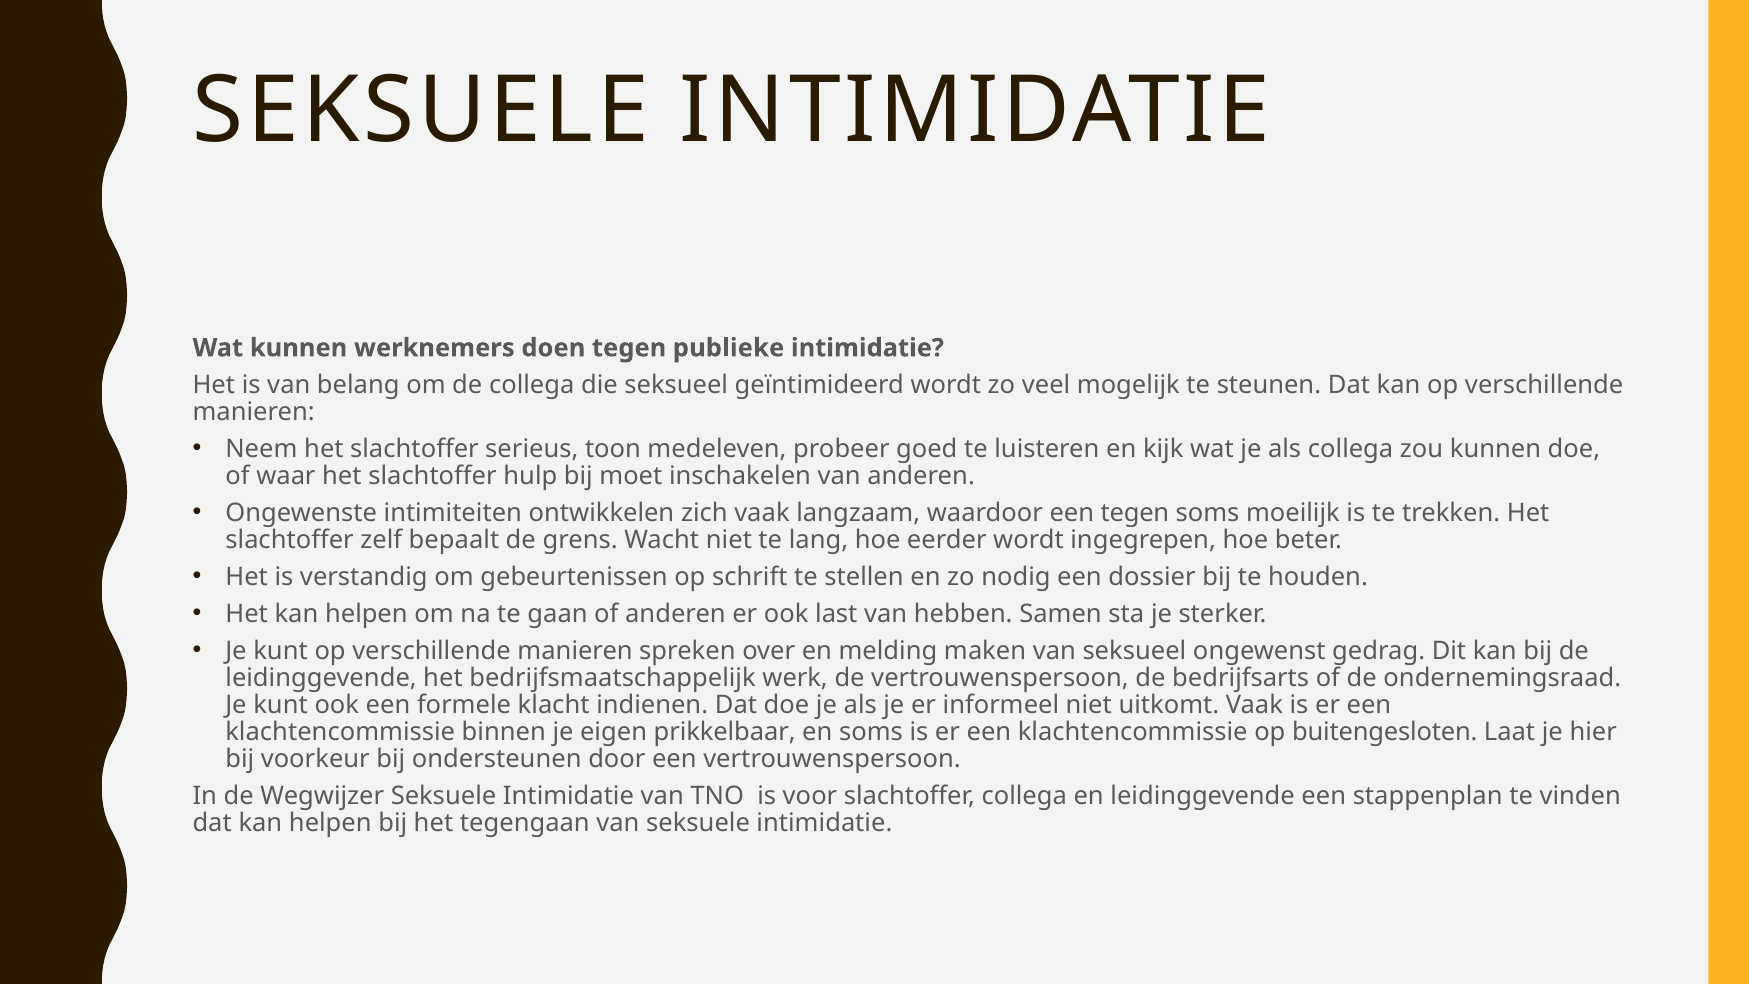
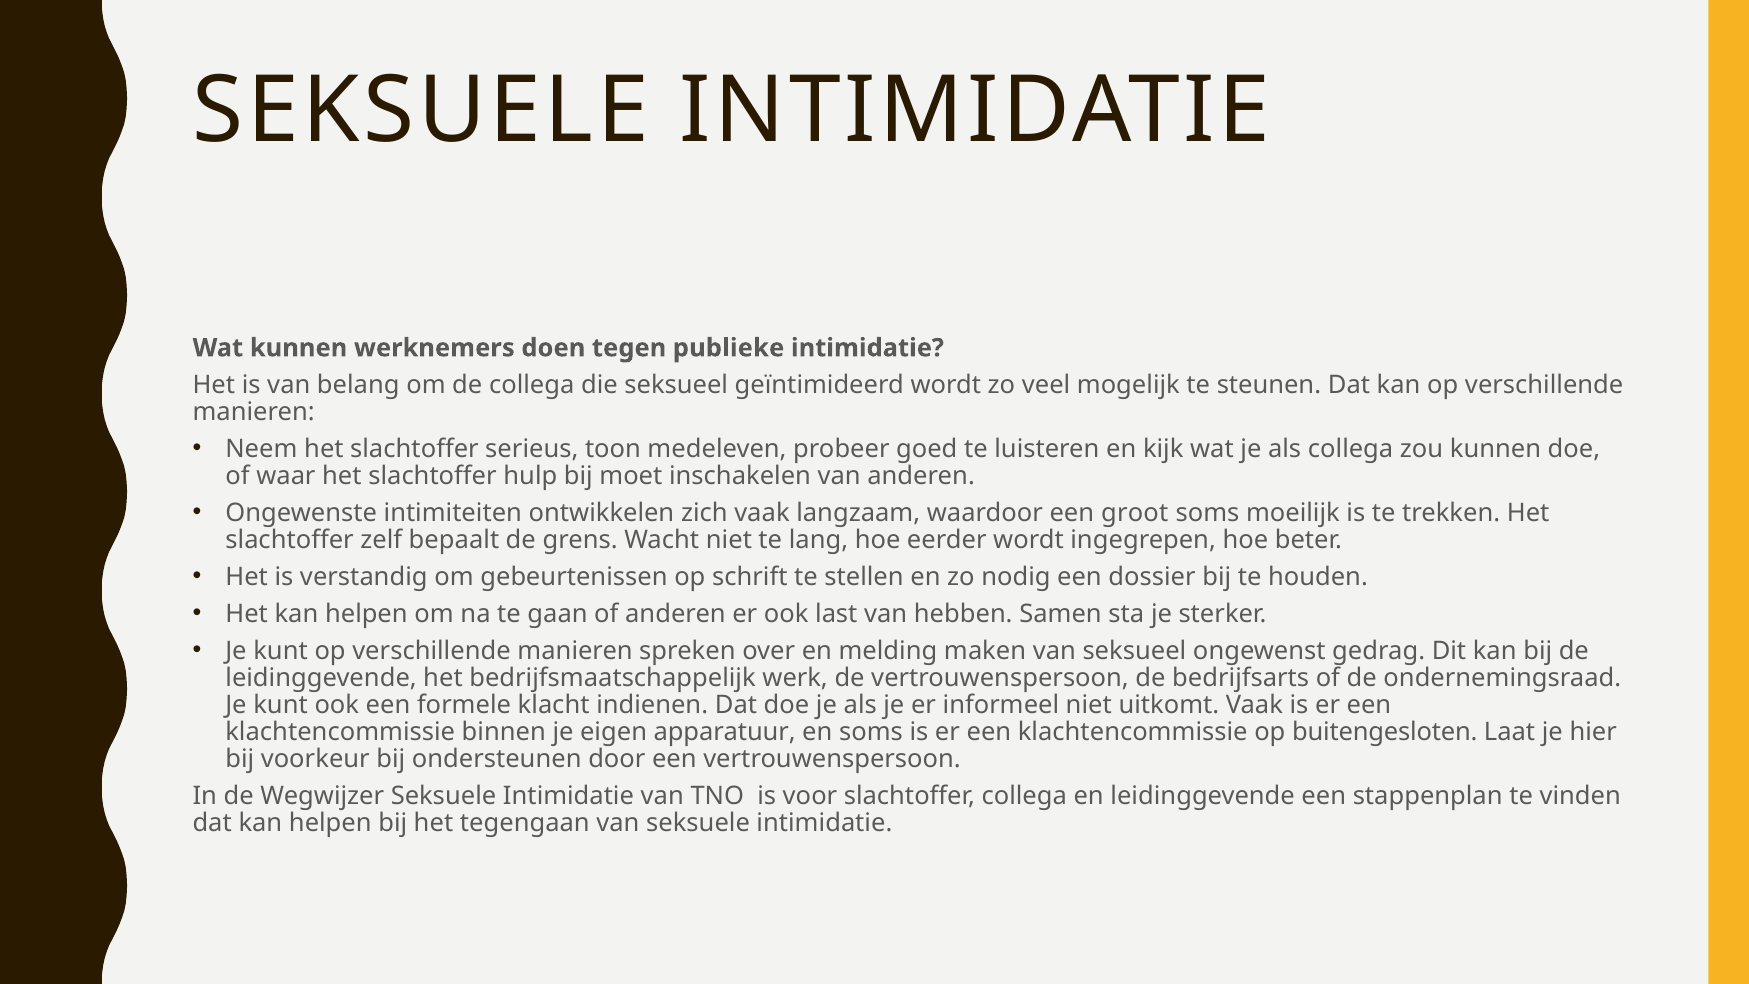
een tegen: tegen -> groot
prikkelbaar: prikkelbaar -> apparatuur
